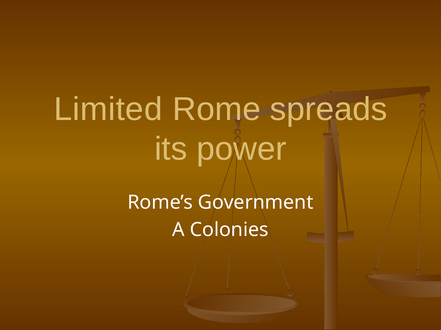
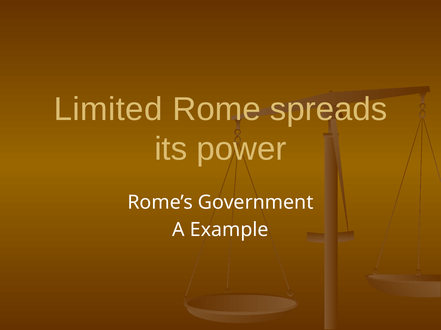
Colonies: Colonies -> Example
